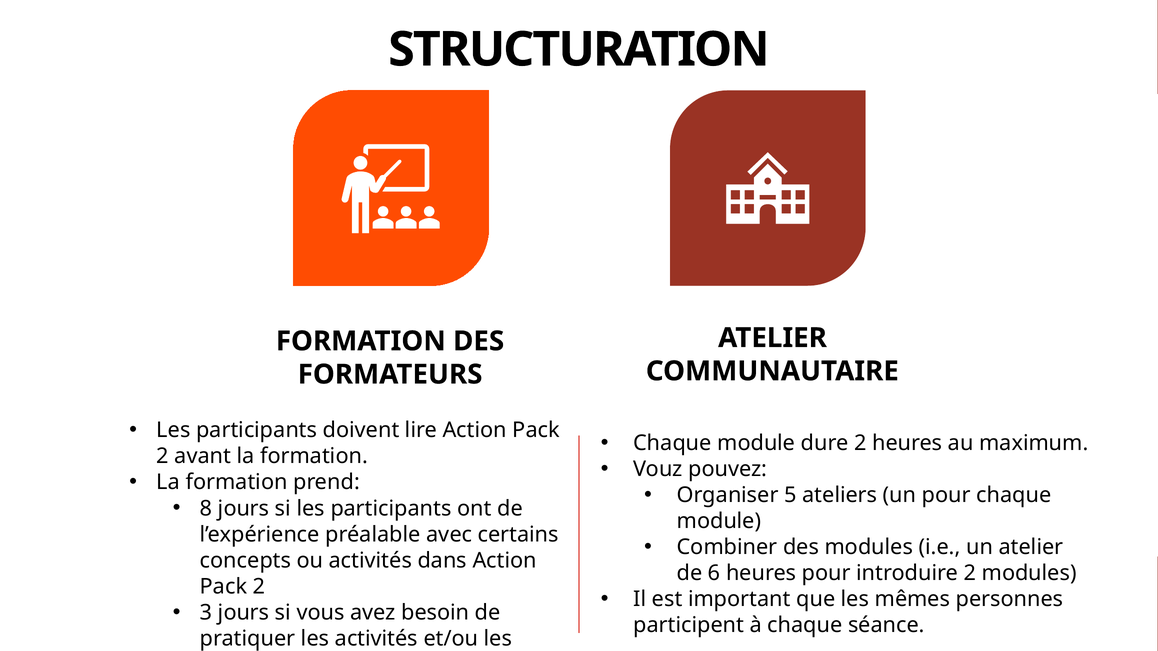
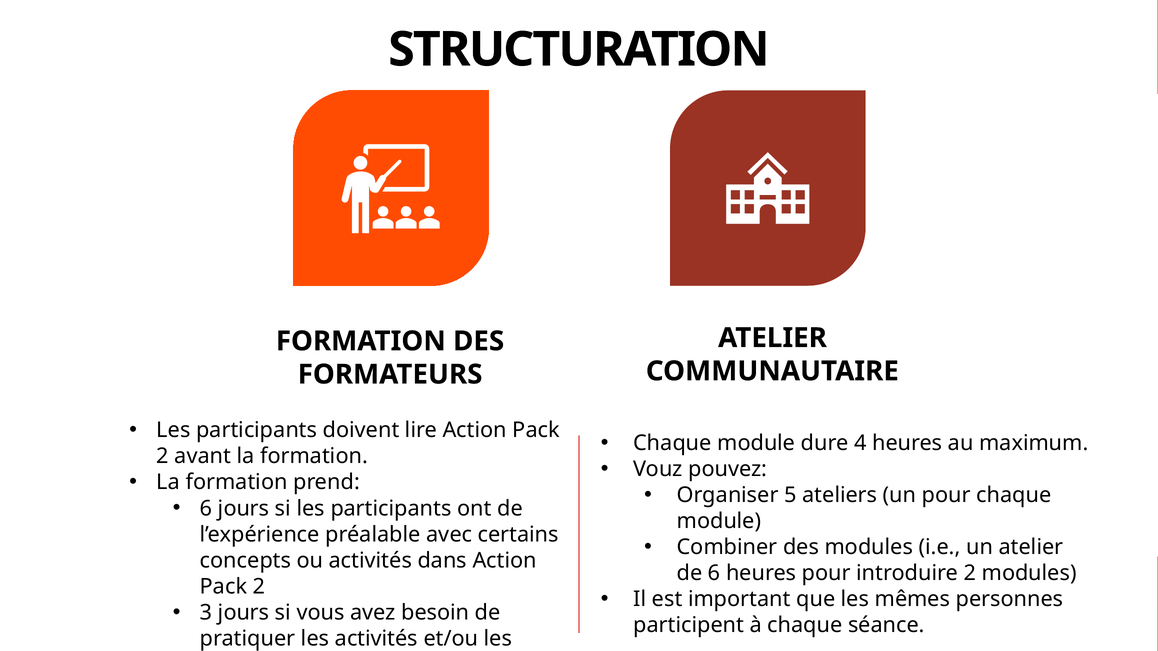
dure 2: 2 -> 4
8 at (206, 509): 8 -> 6
